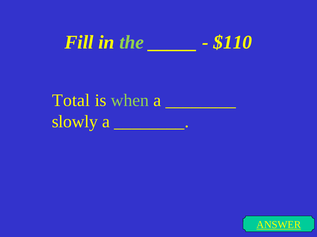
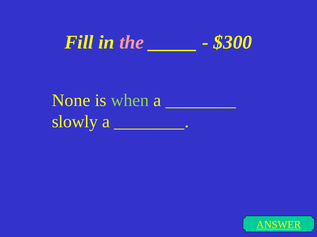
the colour: light green -> pink
$110: $110 -> $300
Total: Total -> None
